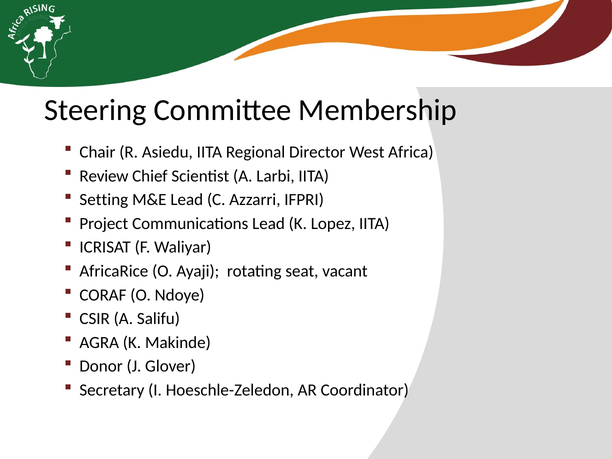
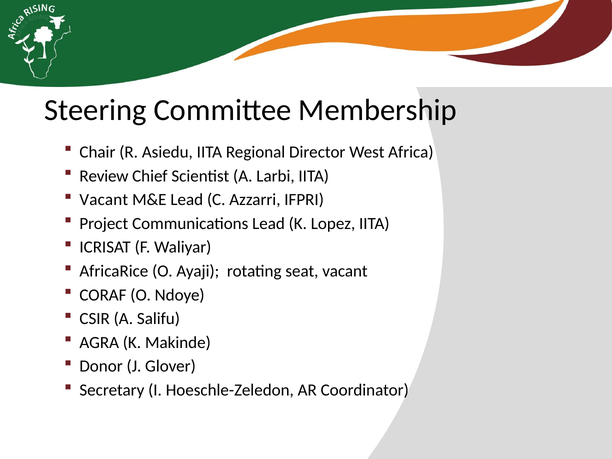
Setting at (104, 200): Setting -> Vacant
